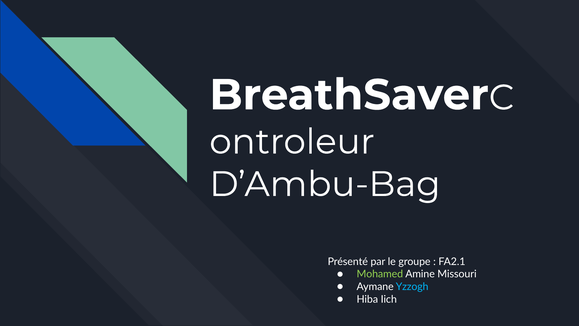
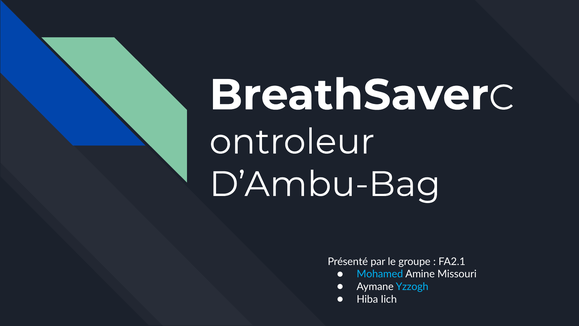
Mohamed colour: light green -> light blue
